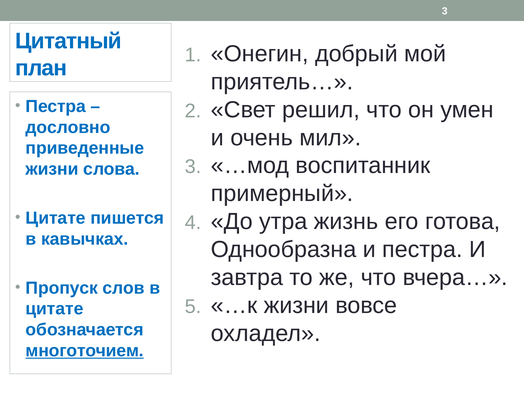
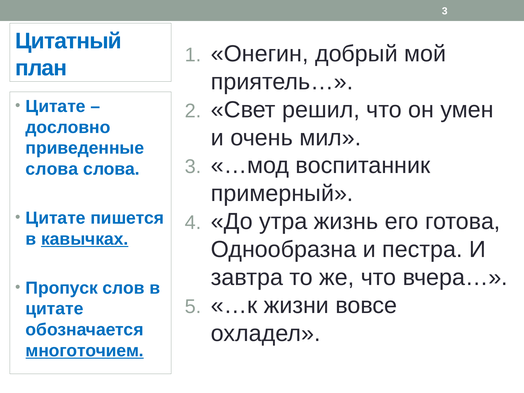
Пестра at (56, 106): Пестра -> Цитате
жизни at (52, 169): жизни -> слова
кавычках underline: none -> present
